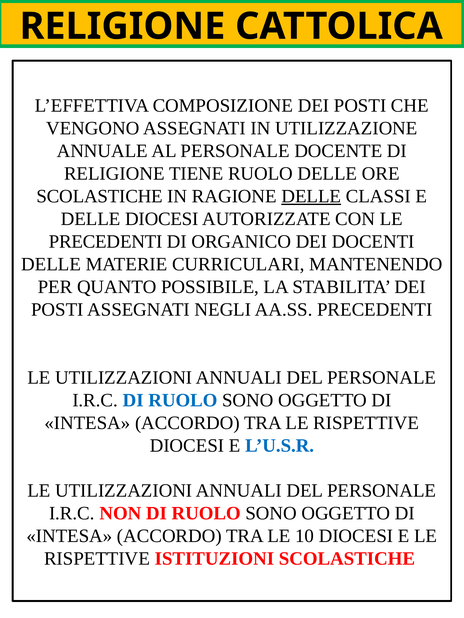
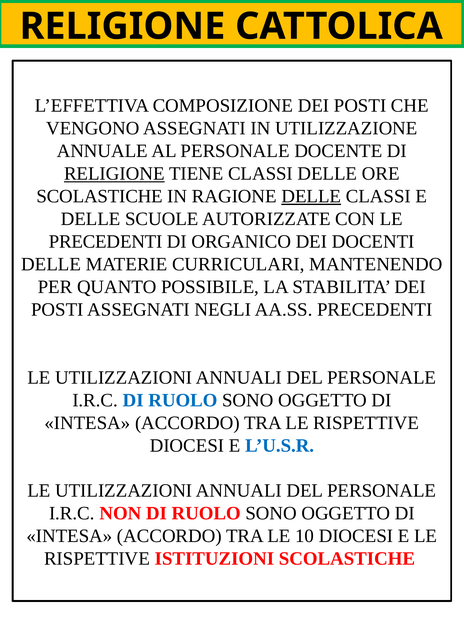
RELIGIONE at (114, 174) underline: none -> present
TIENE RUOLO: RUOLO -> CLASSI
DELLE DIOCESI: DIOCESI -> SCUOLE
